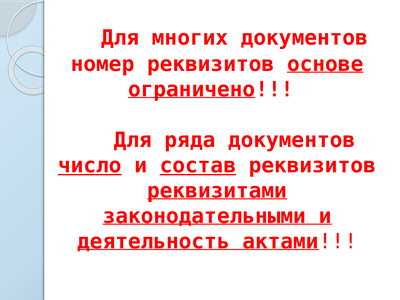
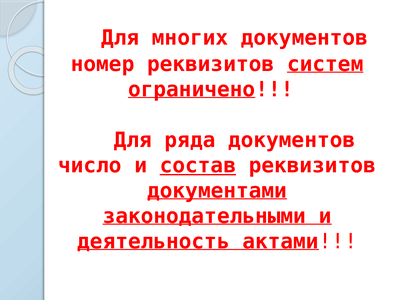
основе: основе -> систем
число underline: present -> none
реквизитами: реквизитами -> документами
